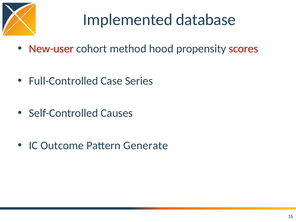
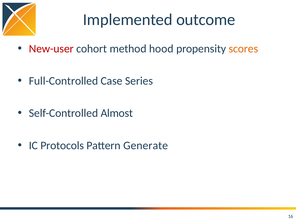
database: database -> outcome
scores colour: red -> orange
Causes: Causes -> Almost
Outcome: Outcome -> Protocols
